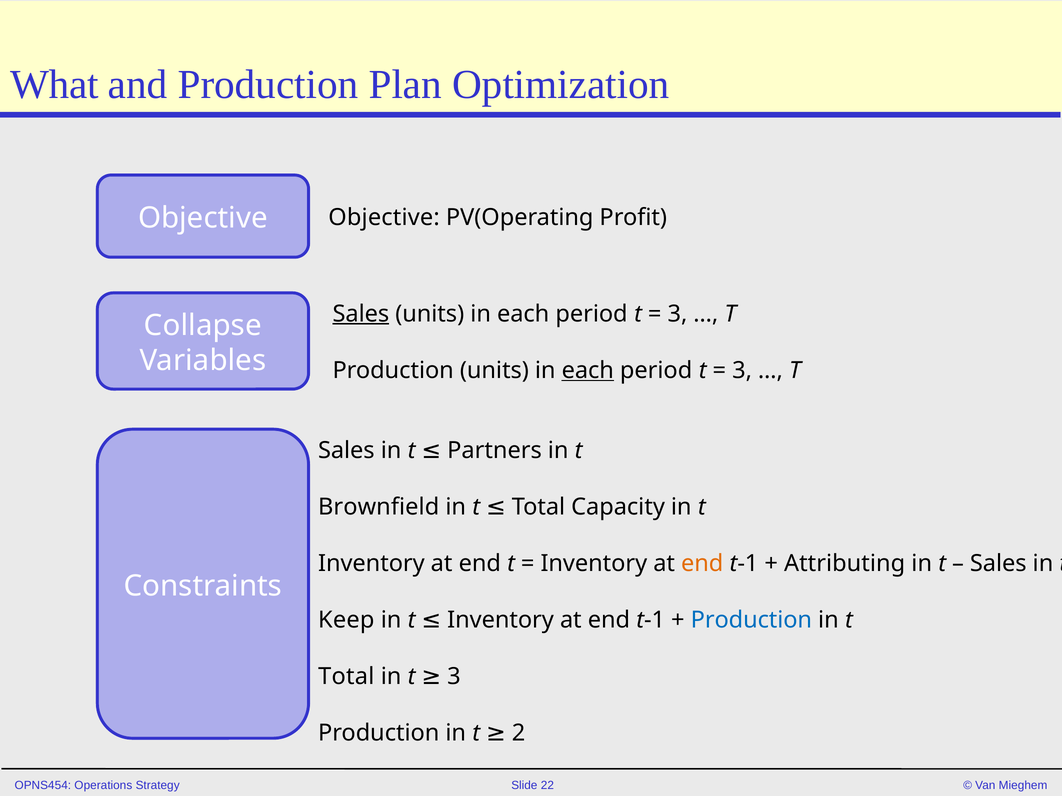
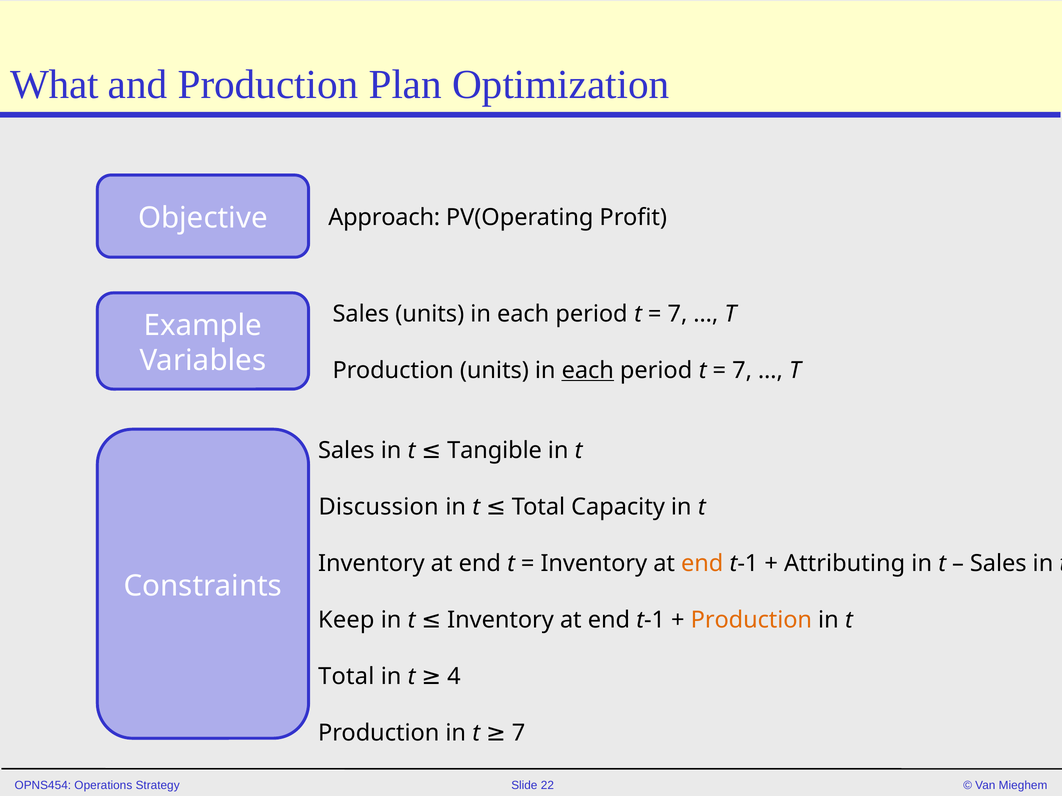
Objective Objective: Objective -> Approach
Sales at (361, 314) underline: present -> none
3 at (677, 314): 3 -> 7
Collapse: Collapse -> Example
3 at (742, 371): 3 -> 7
Partners: Partners -> Tangible
Brownfield: Brownfield -> Discussion
Production at (751, 620) colour: blue -> orange
t 3: 3 -> 4
t 2: 2 -> 7
